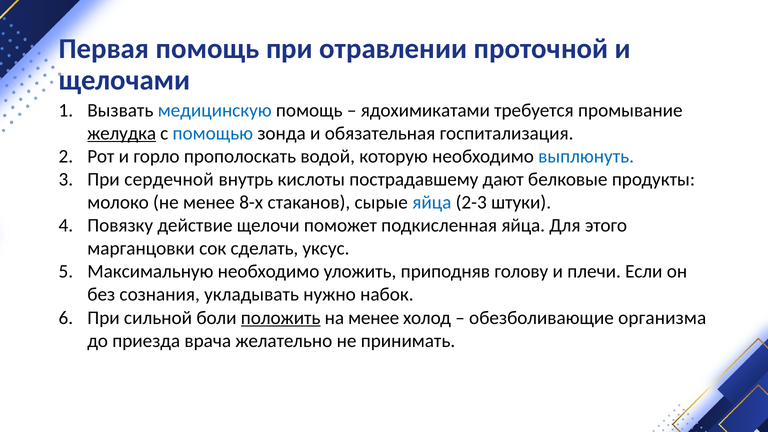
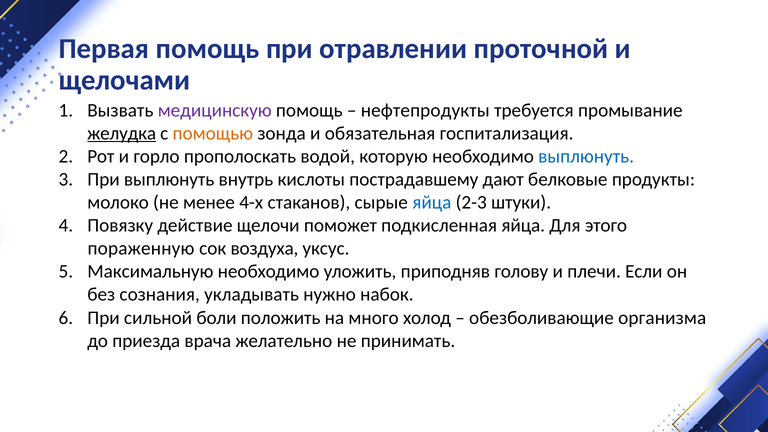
медицинскую colour: blue -> purple
ядохимикатами: ядохимикатами -> нефтепродукты
помощью colour: blue -> orange
При сердечной: сердечной -> выплюнуть
8-х: 8-х -> 4-х
марганцовки: марганцовки -> пораженную
сделать: сделать -> воздуха
положить underline: present -> none
на менее: менее -> много
